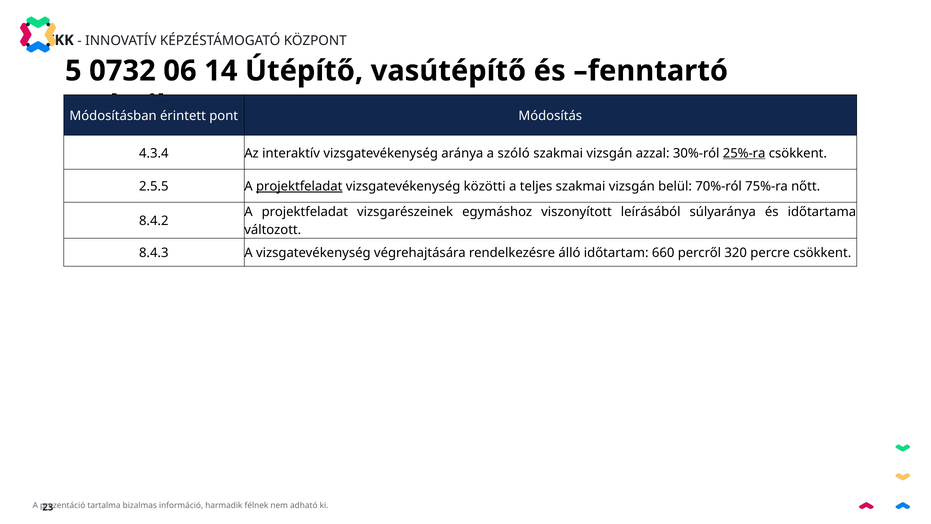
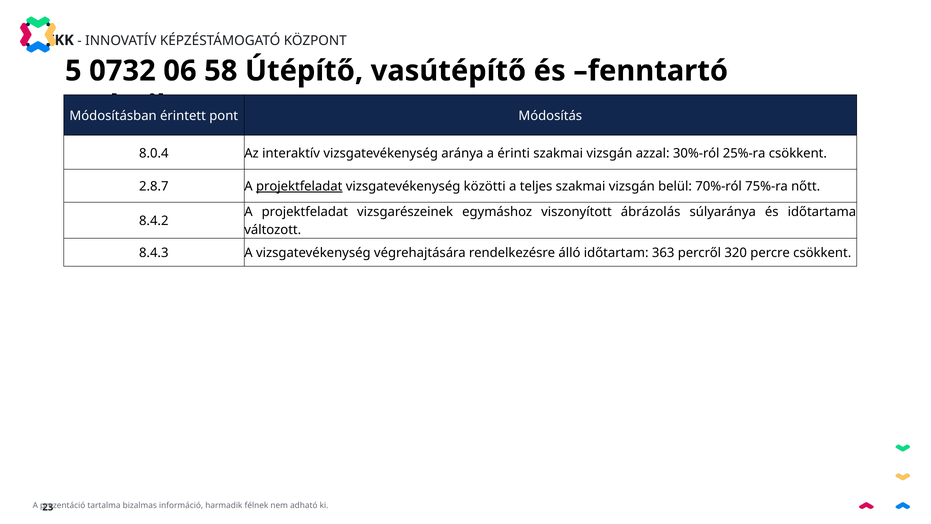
14: 14 -> 58
4.3.4: 4.3.4 -> 8.0.4
szóló: szóló -> érinti
25%-ra underline: present -> none
2.5.5: 2.5.5 -> 2.8.7
leírásából: leírásából -> ábrázolás
660: 660 -> 363
